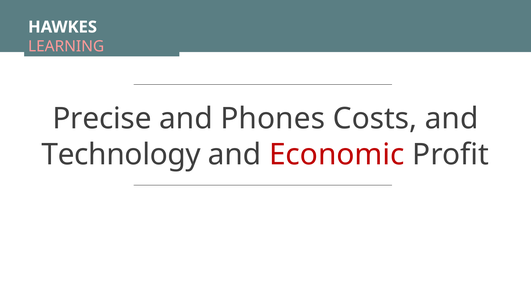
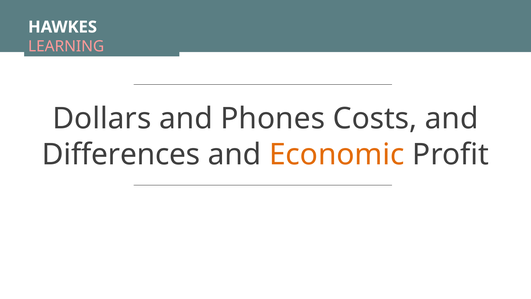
Precise: Precise -> Dollars
Technology: Technology -> Differences
Economic colour: red -> orange
